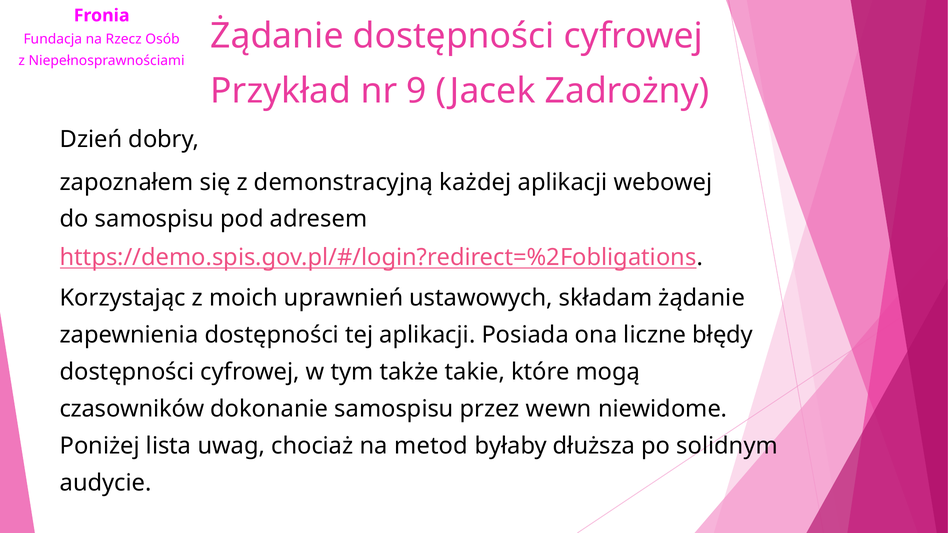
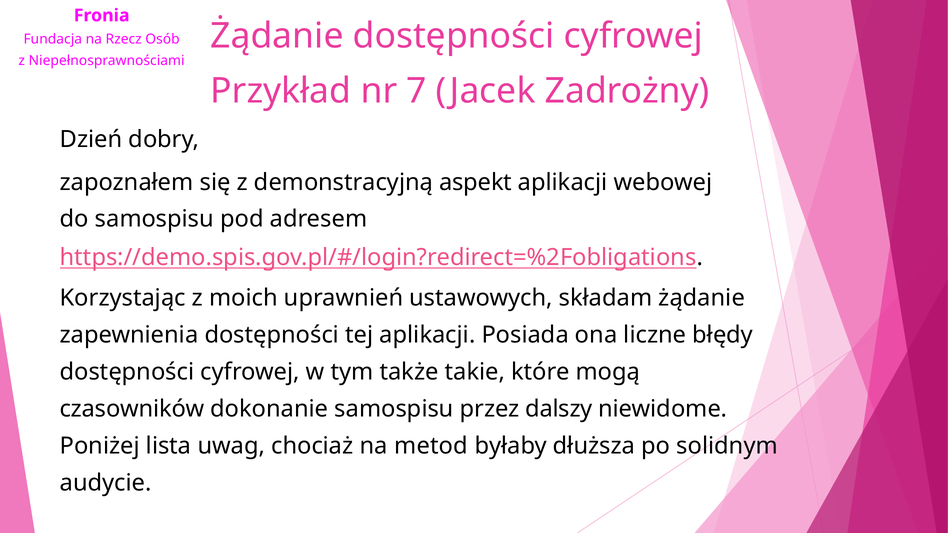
9: 9 -> 7
każdej: każdej -> aspekt
wewn: wewn -> dalszy
